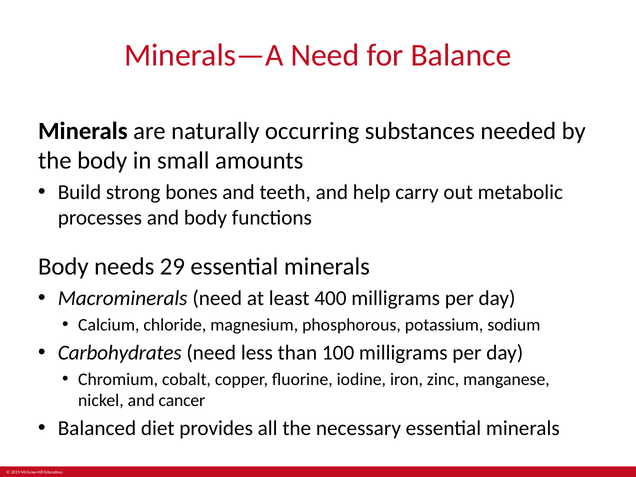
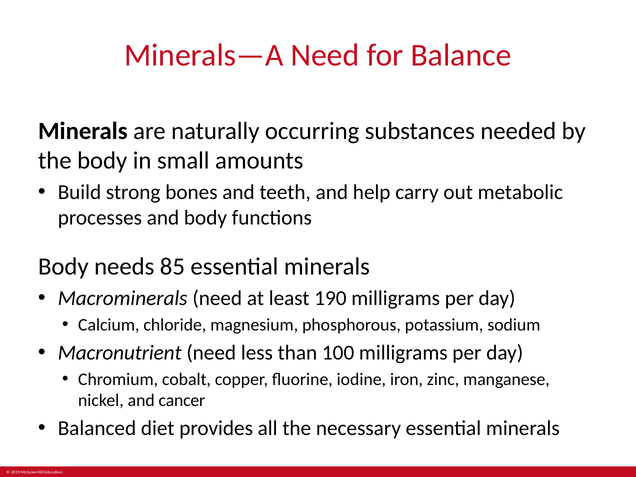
29: 29 -> 85
400: 400 -> 190
Carbohydrates: Carbohydrates -> Macronutrient
